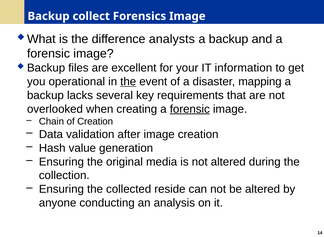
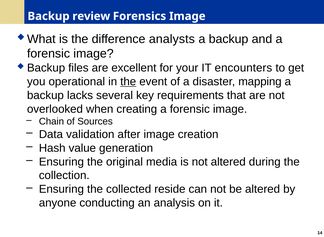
collect: collect -> review
information: information -> encounters
forensic at (190, 109) underline: present -> none
of Creation: Creation -> Sources
